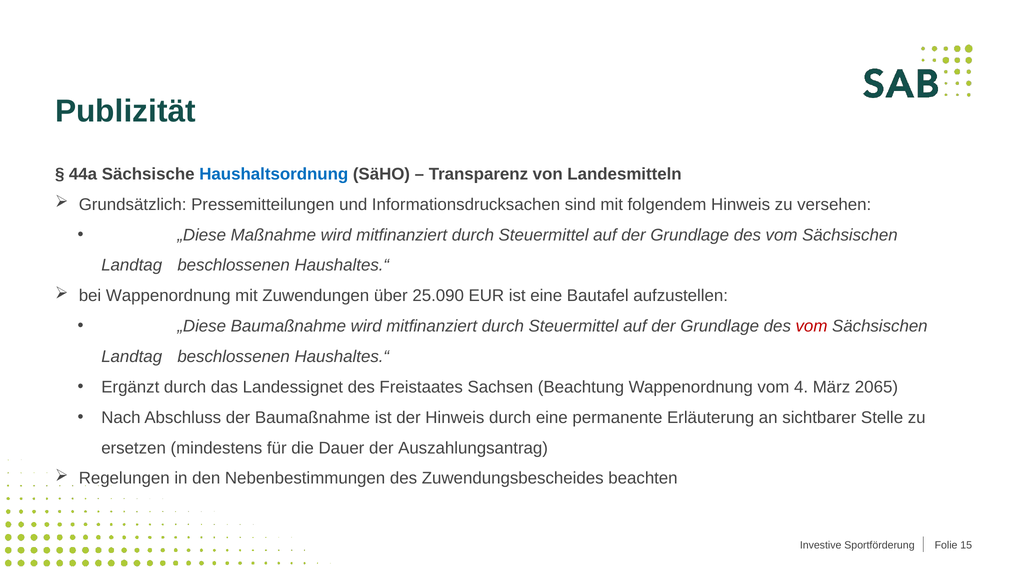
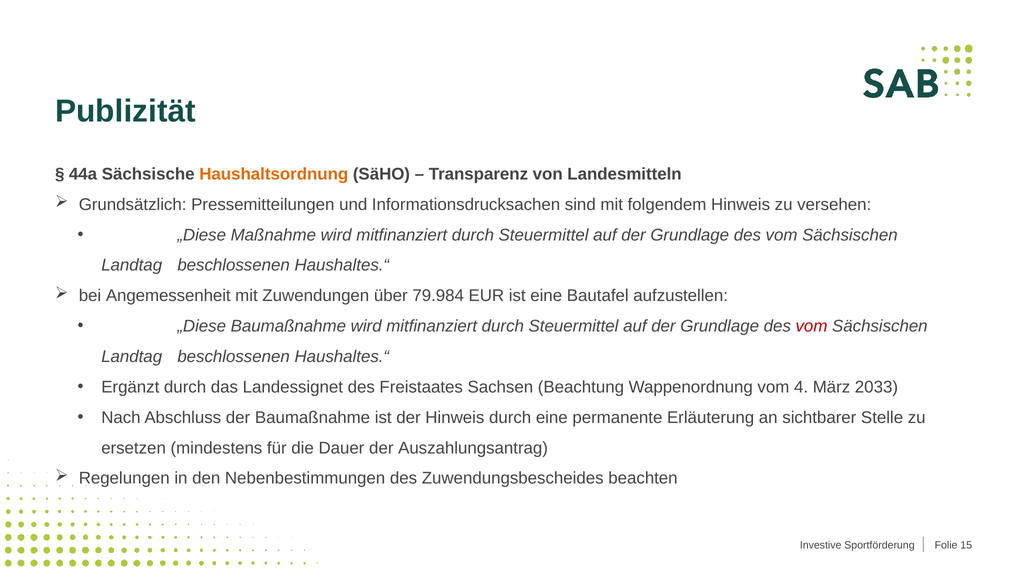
Haushaltsordnung colour: blue -> orange
bei Wappenordnung: Wappenordnung -> Angemessenheit
25.090: 25.090 -> 79.984
2065: 2065 -> 2033
